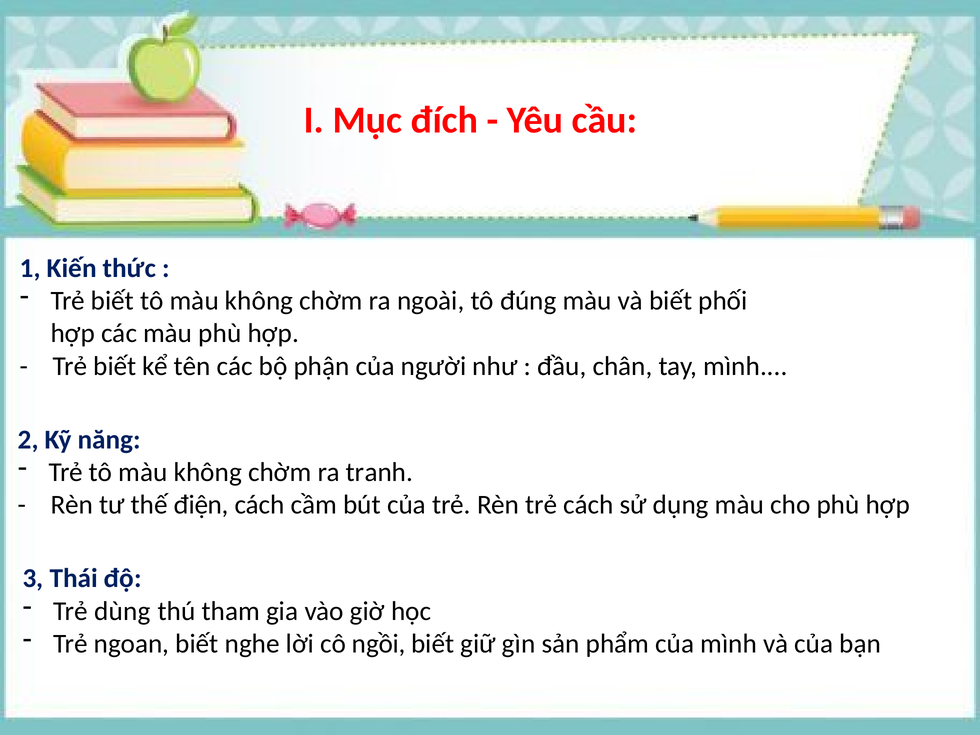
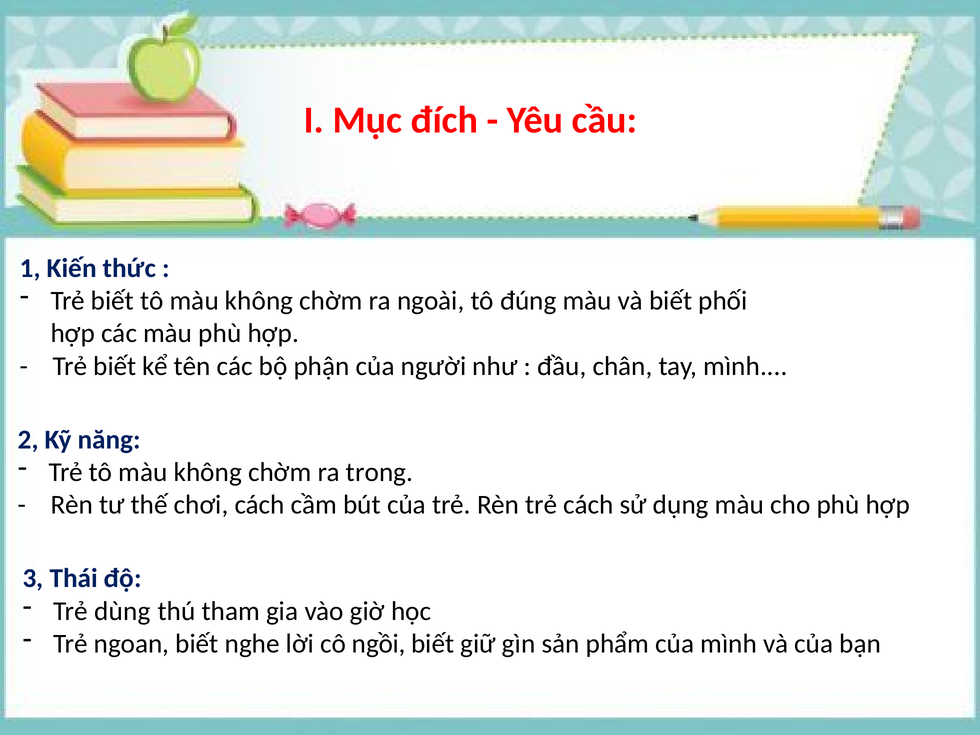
tranh: tranh -> trong
điện: điện -> chơi
